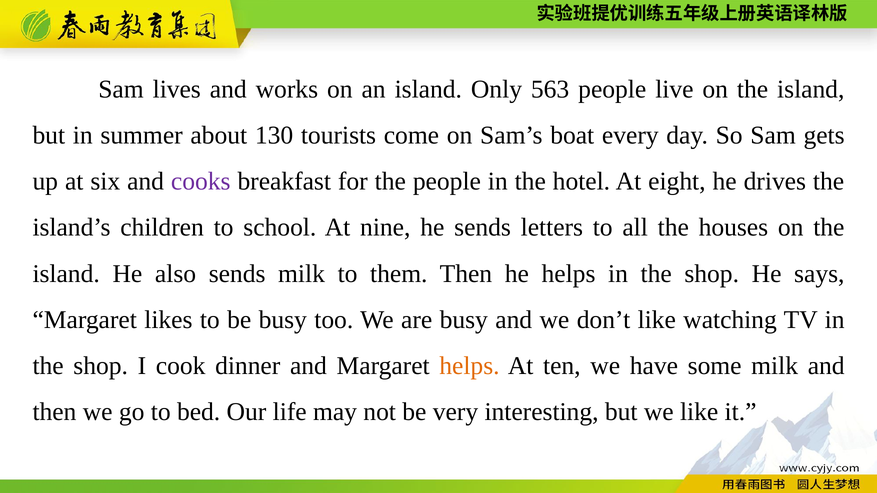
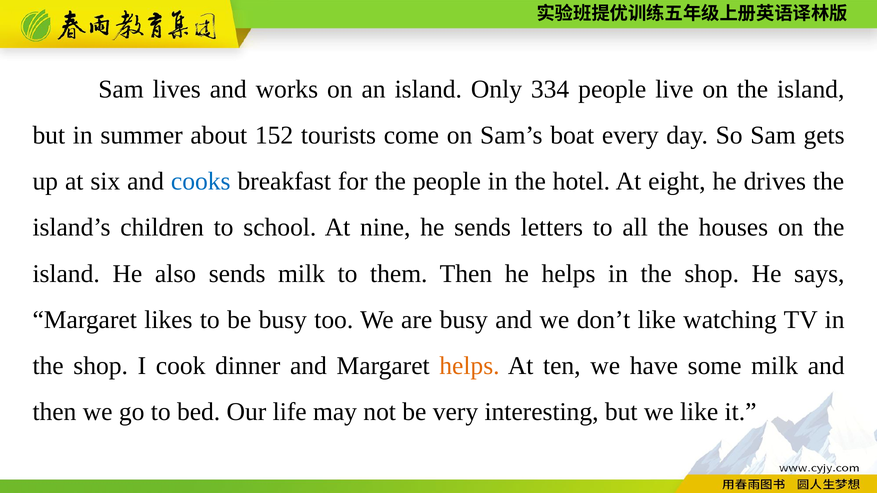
563: 563 -> 334
130: 130 -> 152
cooks colour: purple -> blue
